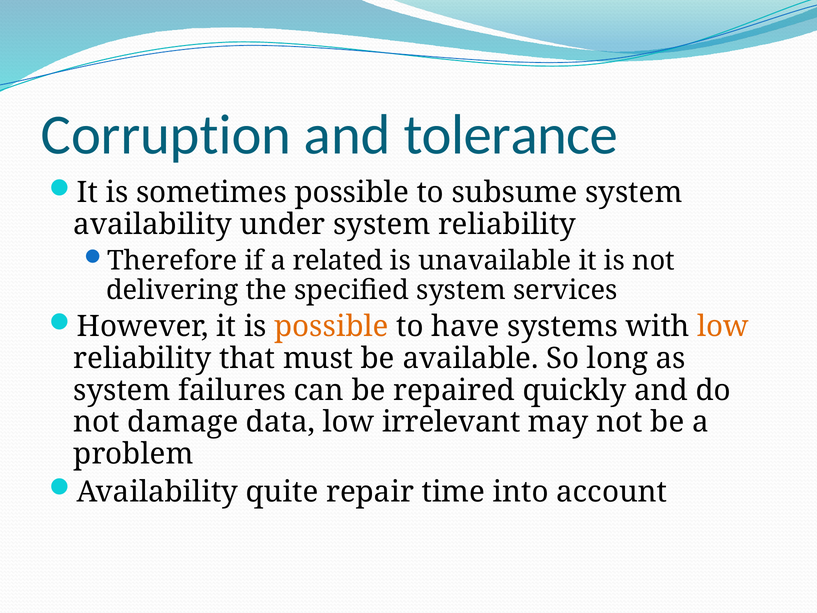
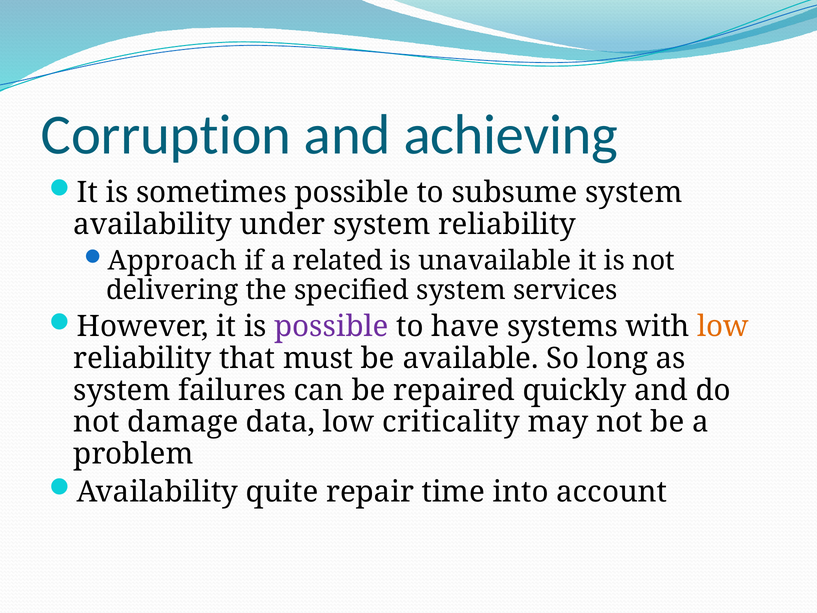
tolerance: tolerance -> achieving
Therefore: Therefore -> Approach
possible at (331, 326) colour: orange -> purple
irrelevant: irrelevant -> criticality
